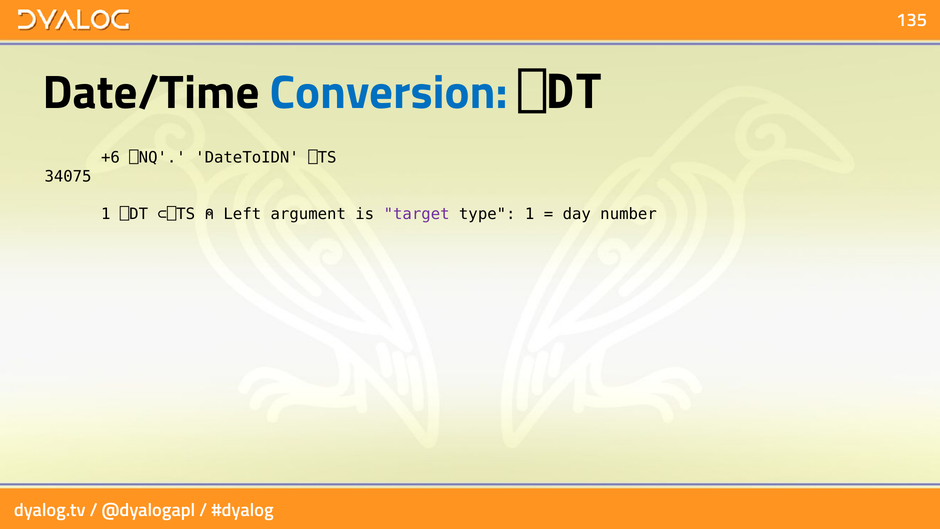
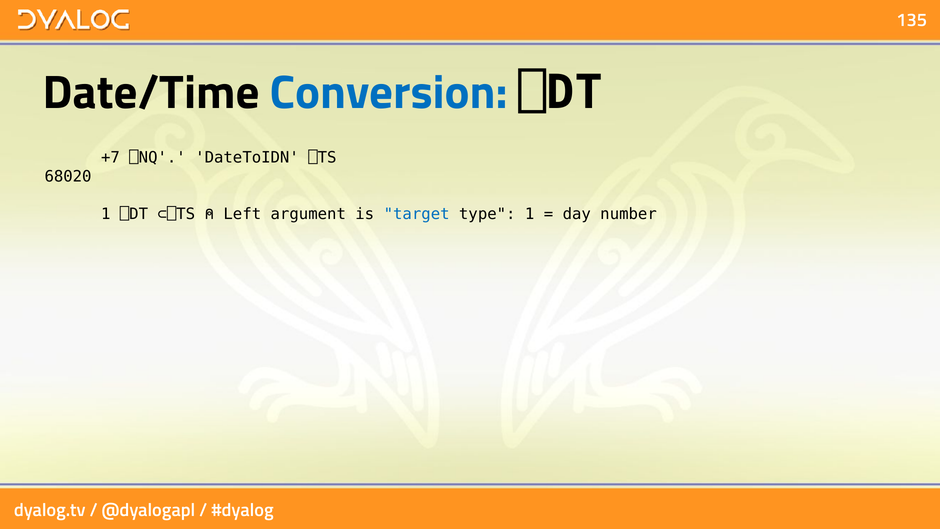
+6: +6 -> +7
34075: 34075 -> 68020
target colour: purple -> blue
